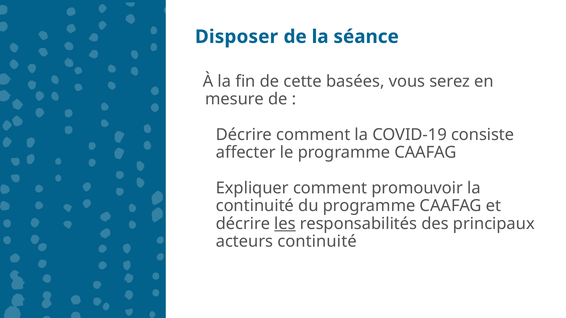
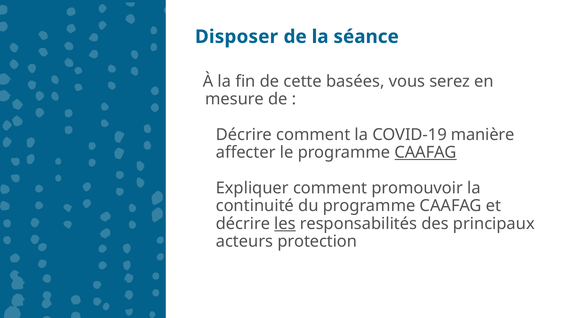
consiste: consiste -> manière
CAAFAG at (426, 153) underline: none -> present
acteurs continuité: continuité -> protection
